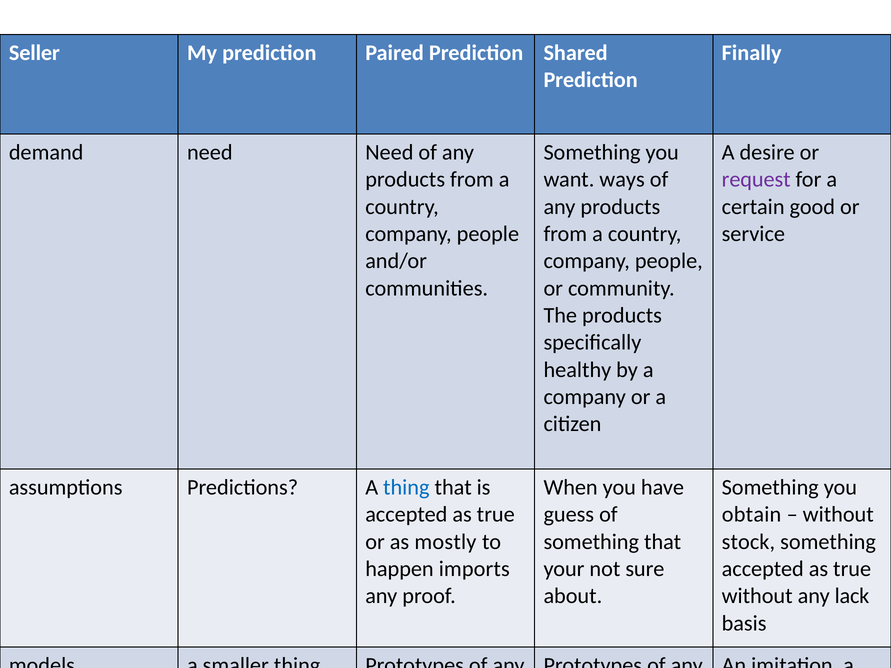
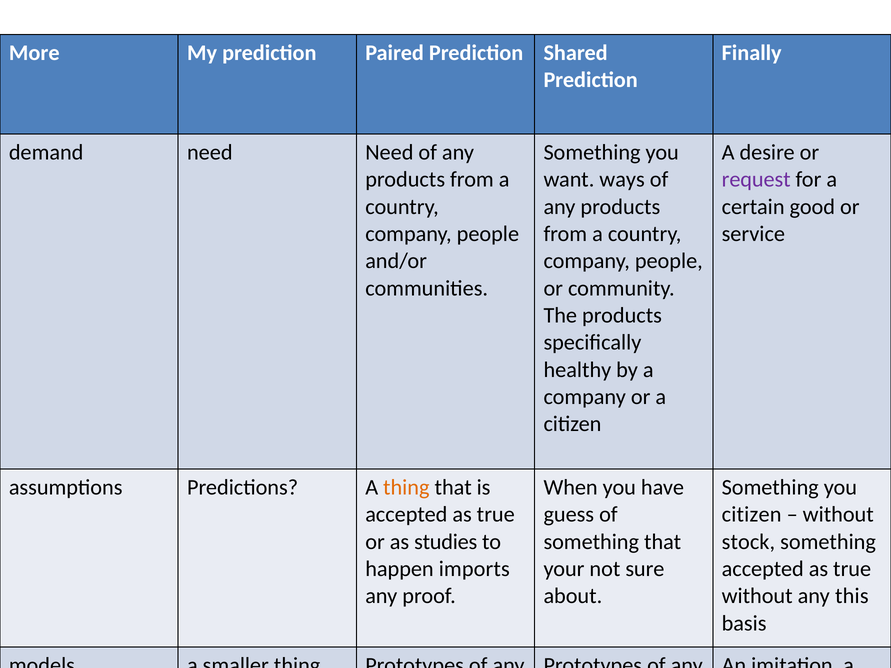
Seller: Seller -> More
thing at (406, 488) colour: blue -> orange
obtain at (752, 515): obtain -> citizen
mostly: mostly -> studies
lack: lack -> this
